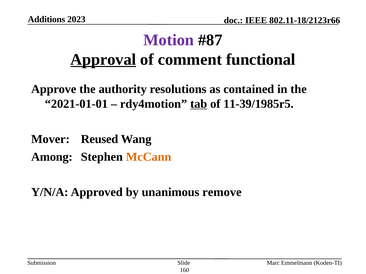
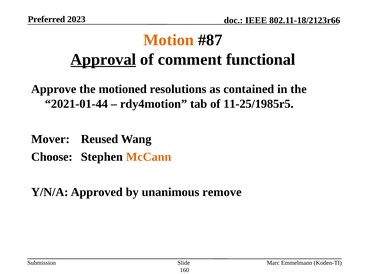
Additions: Additions -> Preferred
Motion colour: purple -> orange
authority: authority -> motioned
2021-01-01: 2021-01-01 -> 2021-01-44
tab underline: present -> none
11-39/1985r5: 11-39/1985r5 -> 11-25/1985r5
Among: Among -> Choose
